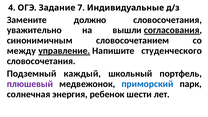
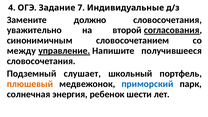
вышли: вышли -> второй
студенческого: студенческого -> получившееся
каждый: каждый -> слушает
плюшевый colour: purple -> orange
